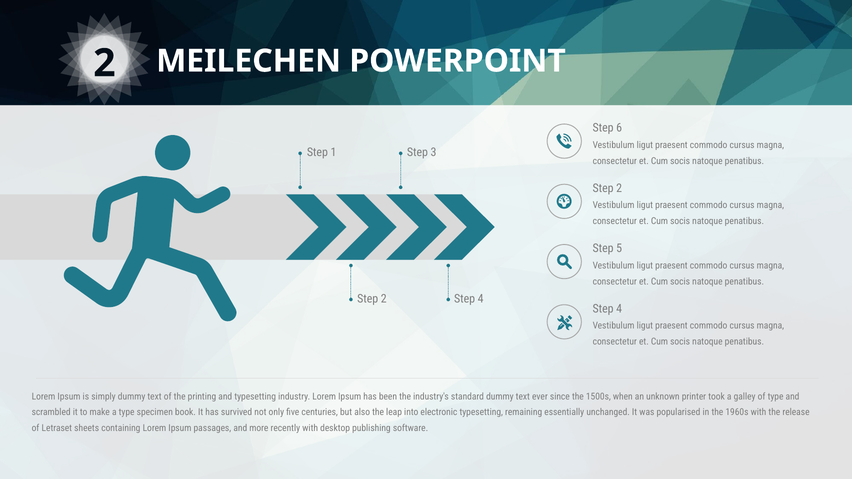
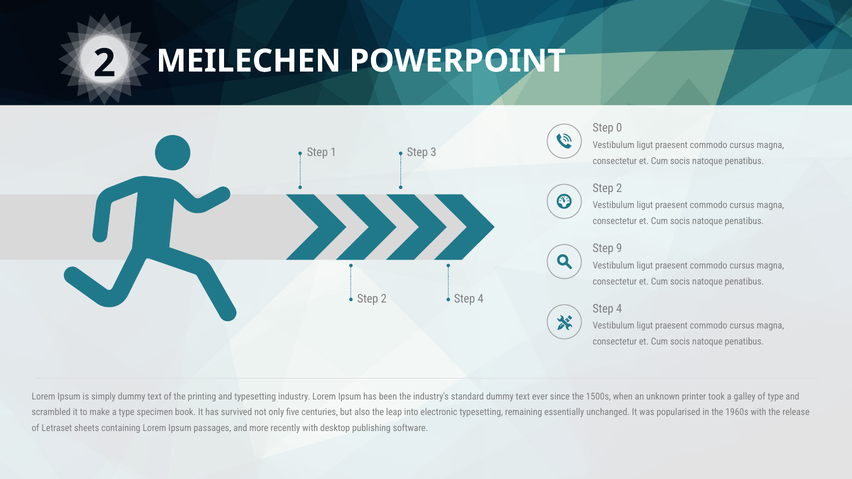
6: 6 -> 0
5: 5 -> 9
